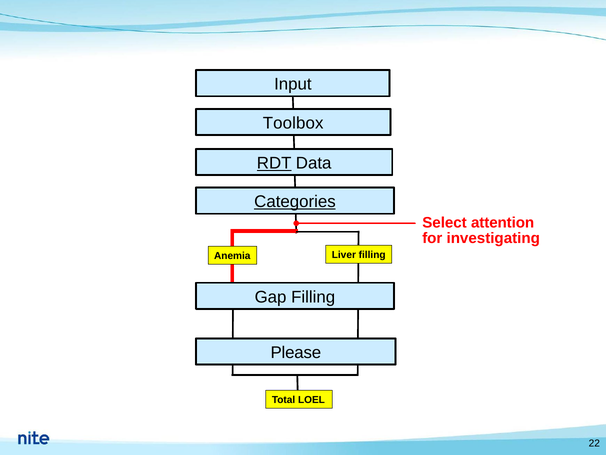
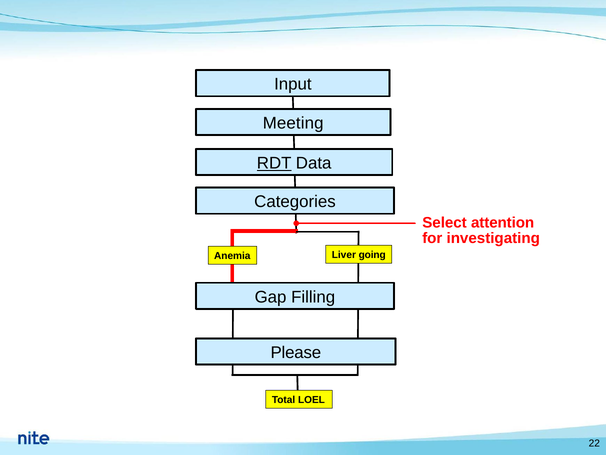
Toolbox: Toolbox -> Meeting
Categories underline: present -> none
Liver filling: filling -> going
